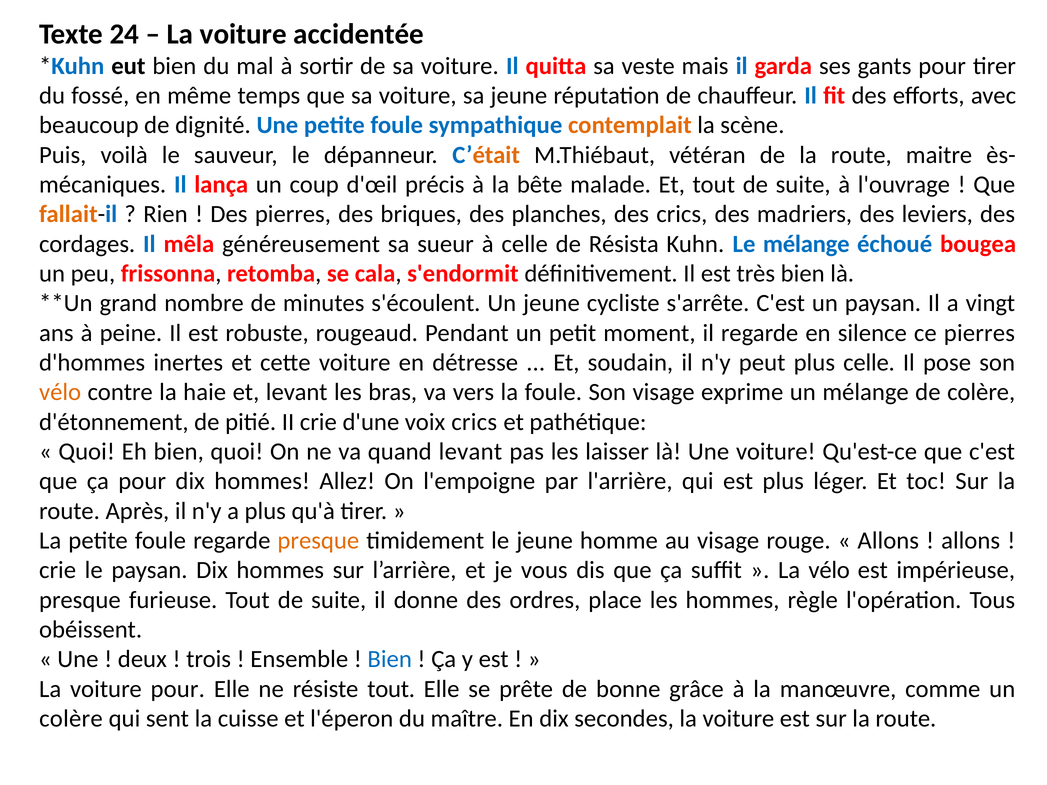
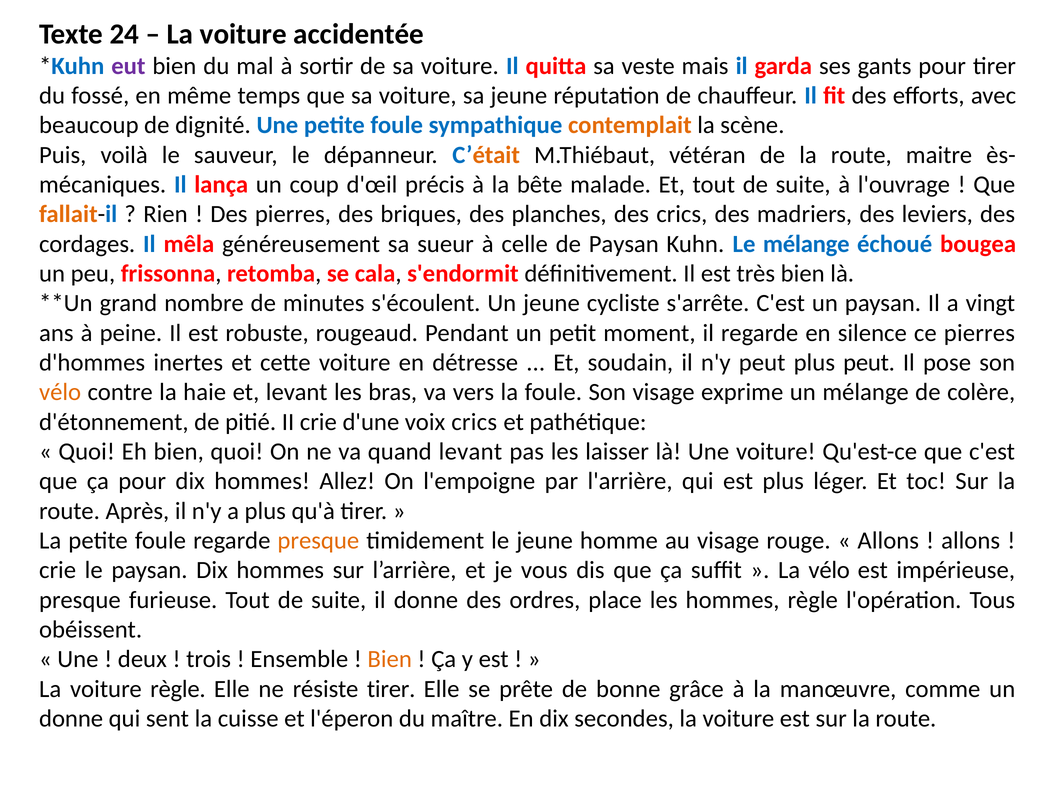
eut colour: black -> purple
de Résista: Résista -> Paysan
plus celle: celle -> peut
Bien at (390, 660) colour: blue -> orange
voiture pour: pour -> règle
résiste tout: tout -> tirer
colère at (71, 719): colère -> donne
